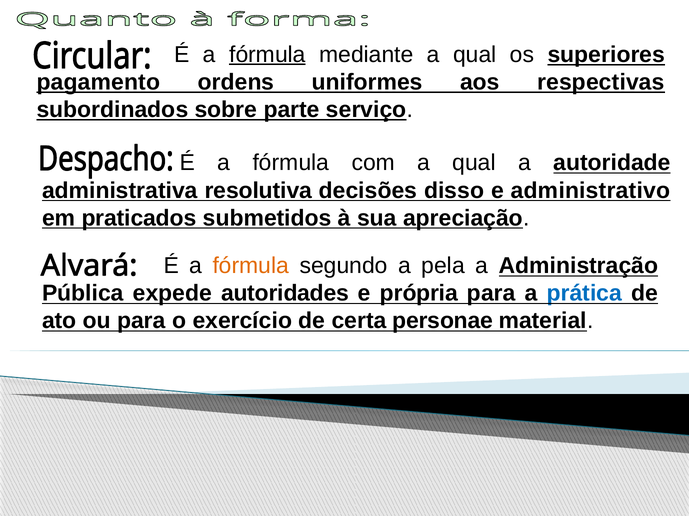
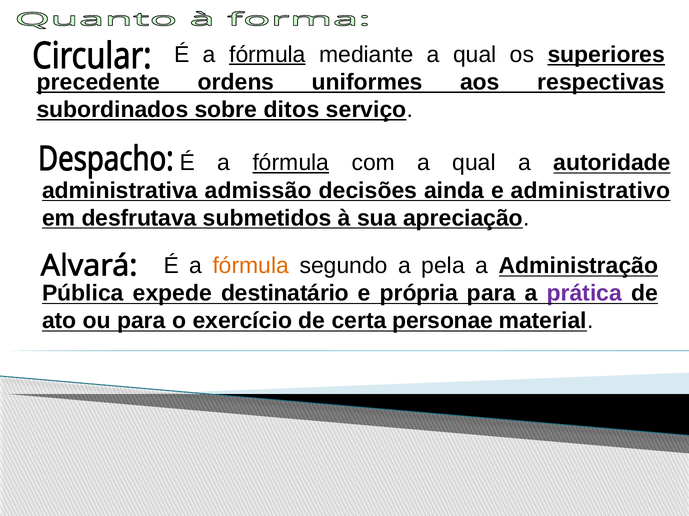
pagamento: pagamento -> precedente
parte: parte -> ditos
fórmula at (291, 163) underline: none -> present
resolutiva: resolutiva -> admissão
disso: disso -> ainda
praticados: praticados -> desfrutava
autoridades: autoridades -> destinatário
prática colour: blue -> purple
